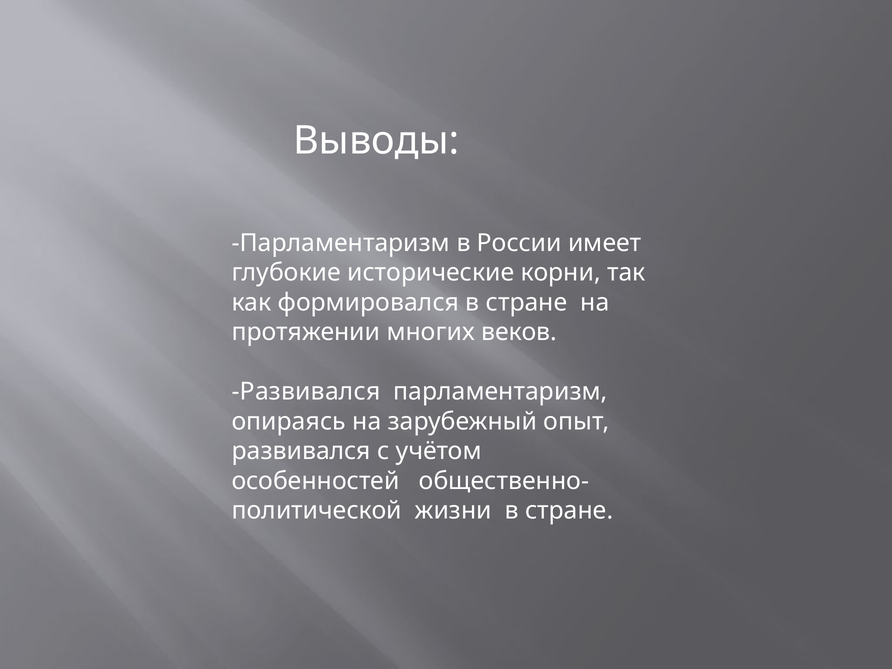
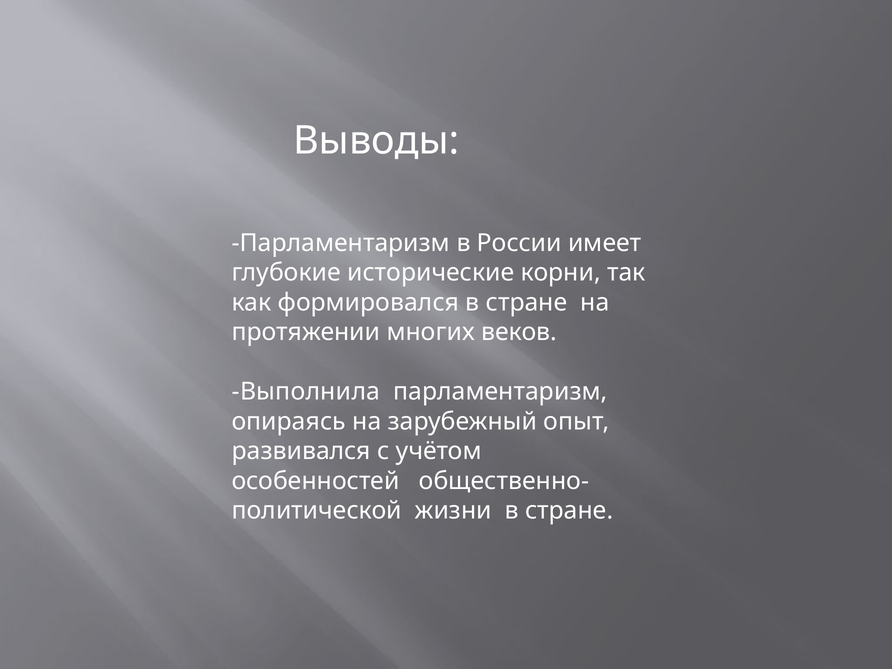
Развивался at (306, 392): Развивался -> Выполнила
